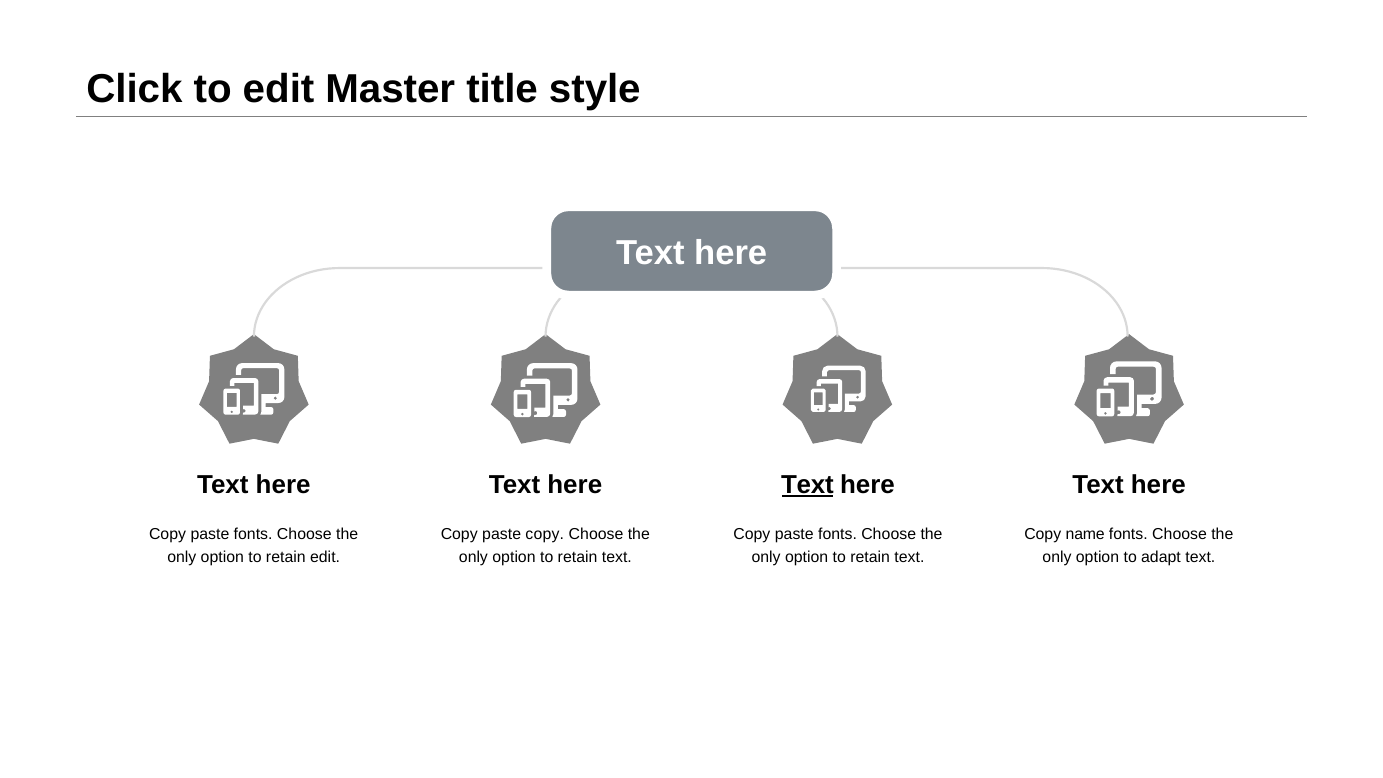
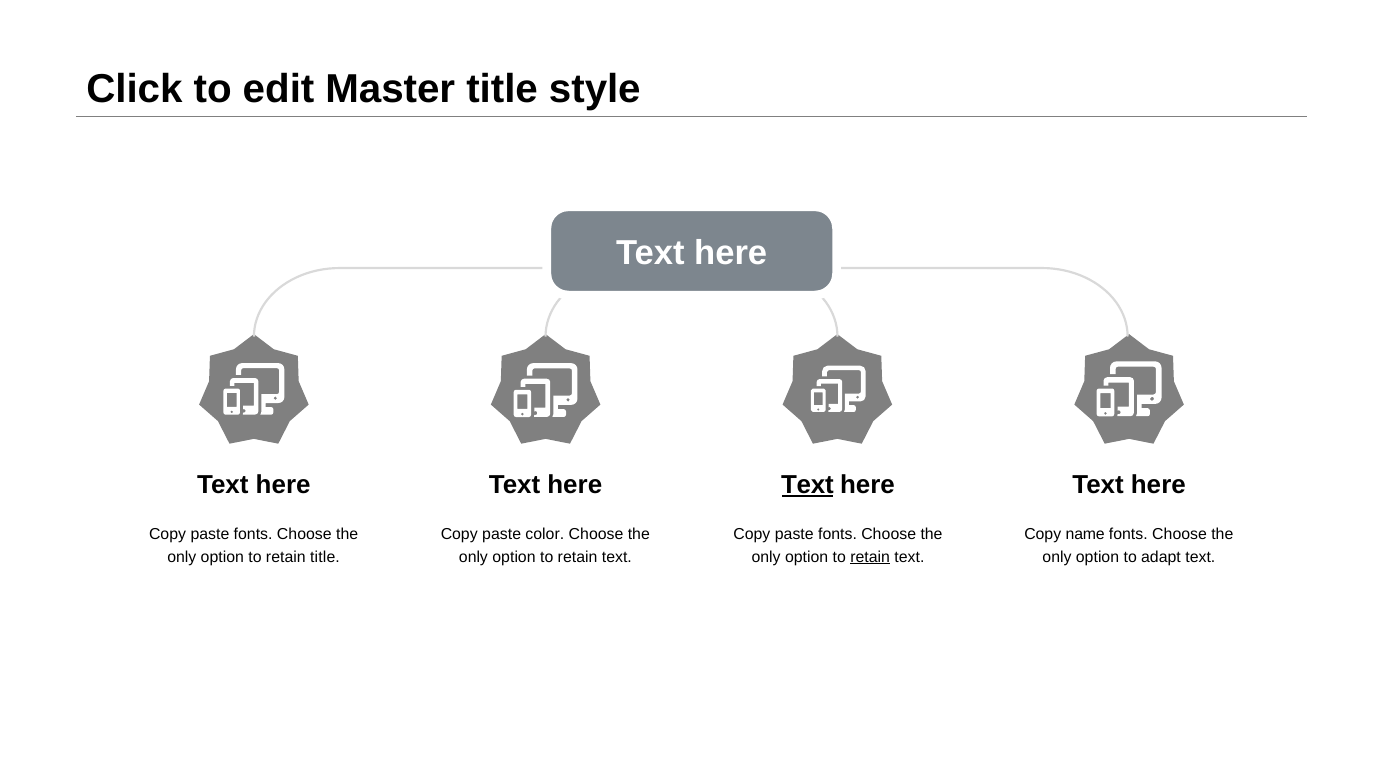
paste copy: copy -> color
retain edit: edit -> title
retain at (870, 557) underline: none -> present
